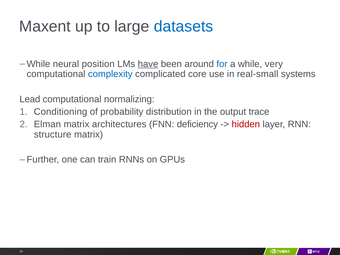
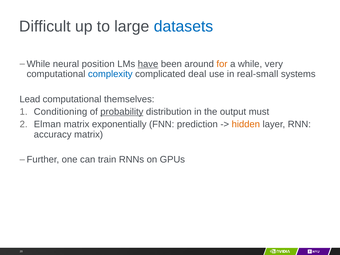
Maxent: Maxent -> Difficult
for colour: blue -> orange
core: core -> deal
normalizing: normalizing -> themselves
probability underline: none -> present
trace: trace -> must
architectures: architectures -> exponentially
deficiency: deficiency -> prediction
hidden colour: red -> orange
structure: structure -> accuracy
